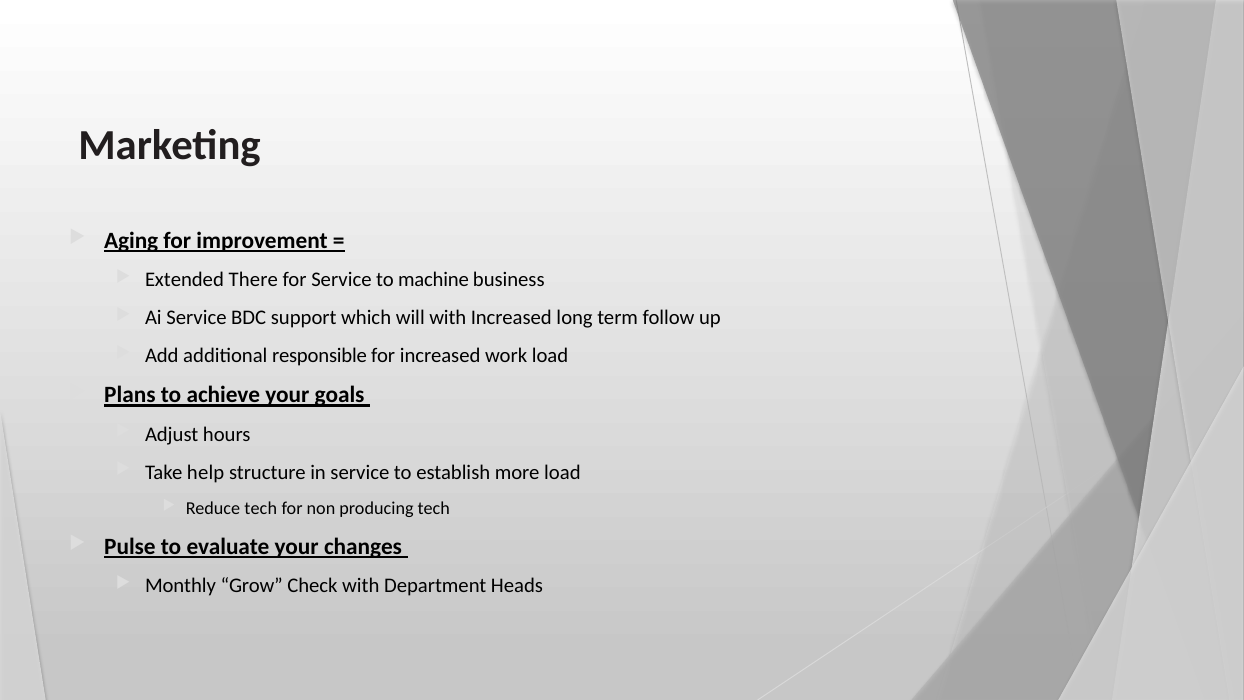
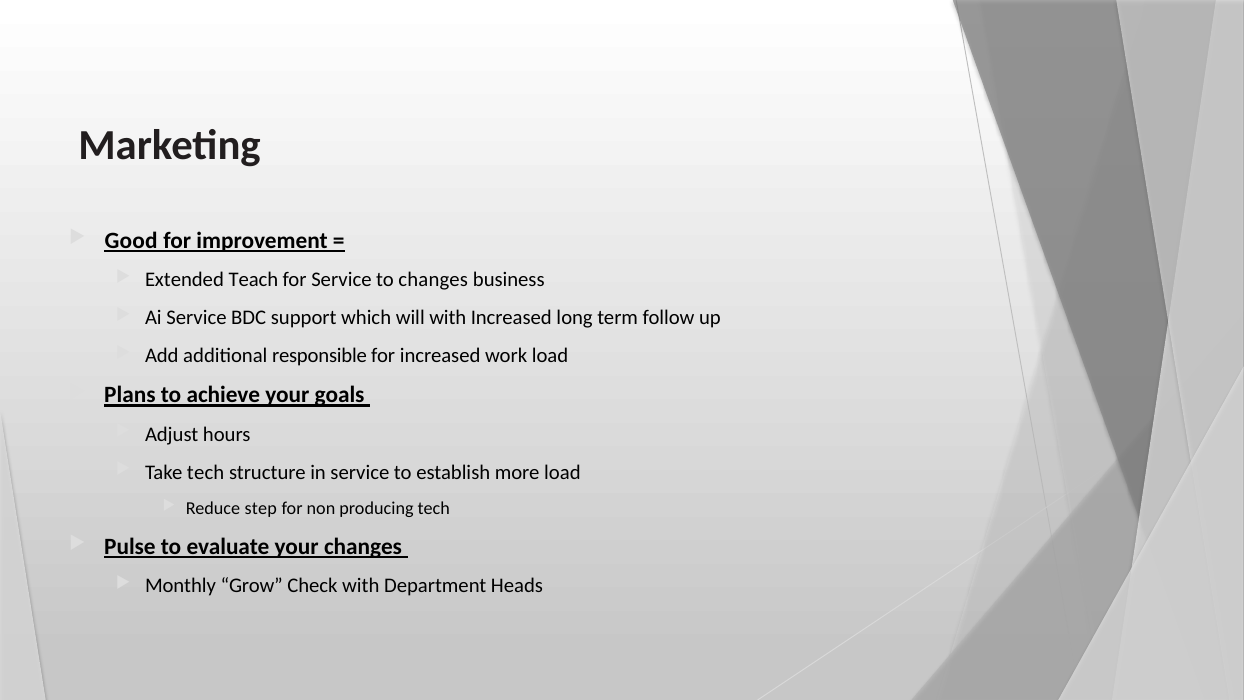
Aging: Aging -> Good
There: There -> Teach
to machine: machine -> changes
Take help: help -> tech
Reduce tech: tech -> step
